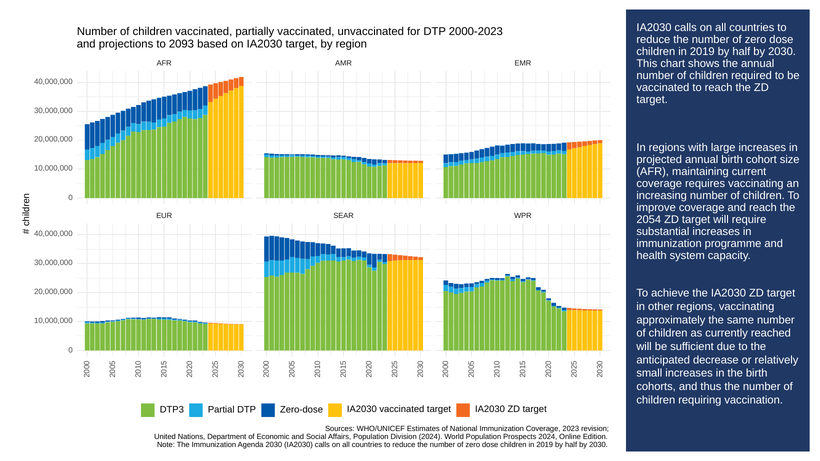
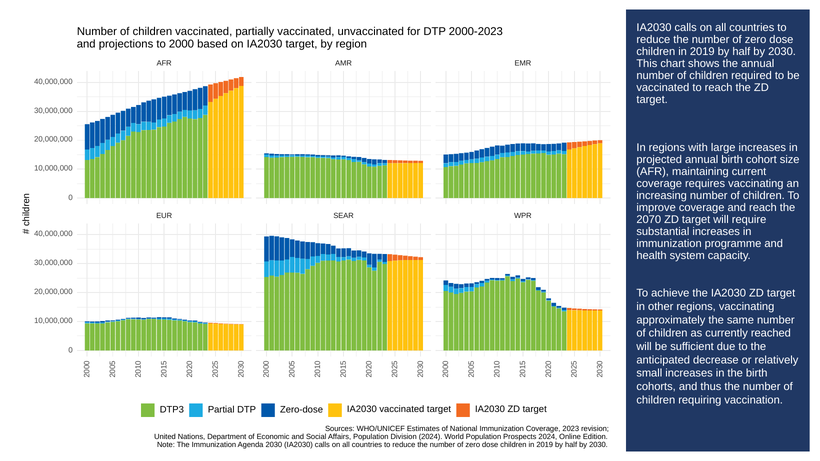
2093: 2093 -> 2000
2054: 2054 -> 2070
